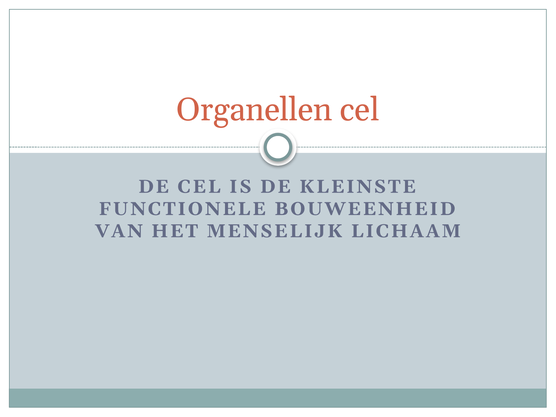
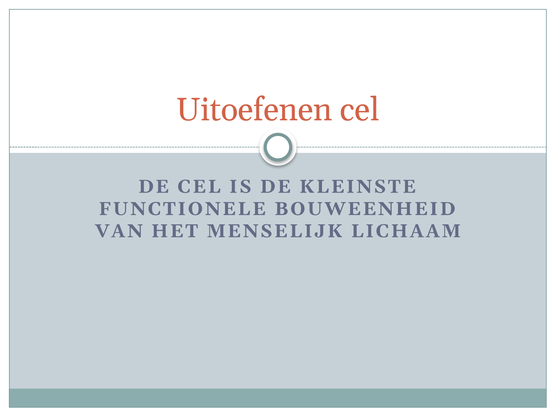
Organellen: Organellen -> Uitoefenen
